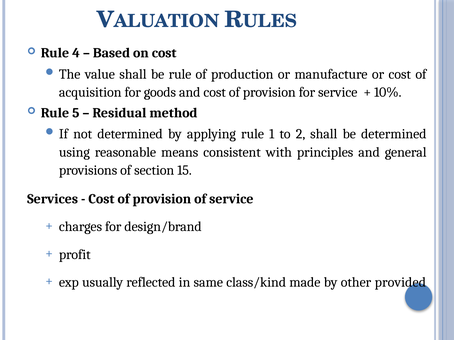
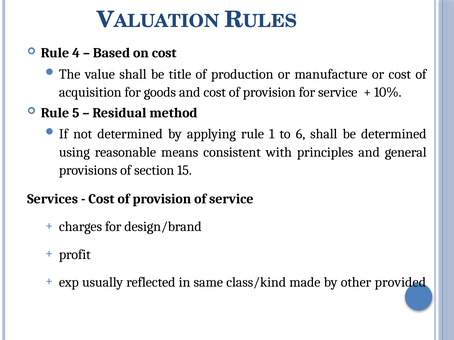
be rule: rule -> title
2: 2 -> 6
